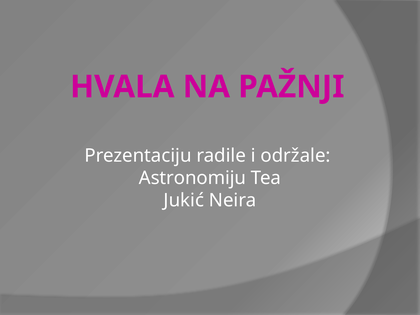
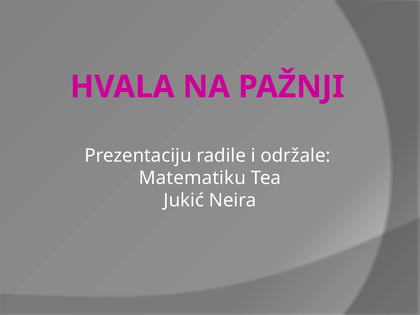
Astronomiju: Astronomiju -> Matematiku
